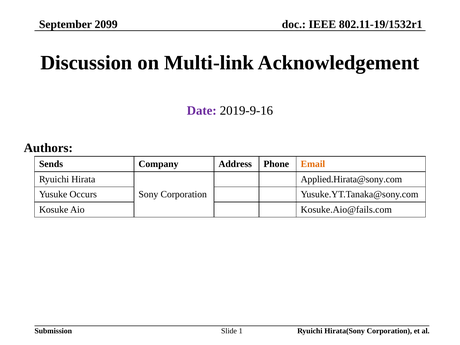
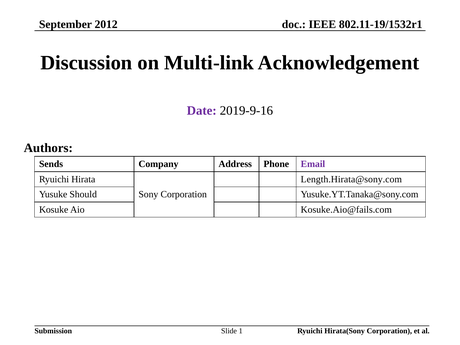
2099: 2099 -> 2012
Email colour: orange -> purple
Applied.Hirata@sony.com: Applied.Hirata@sony.com -> Length.Hirata@sony.com
Occurs: Occurs -> Should
